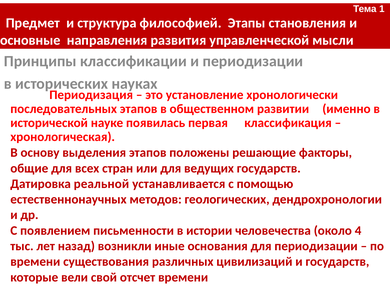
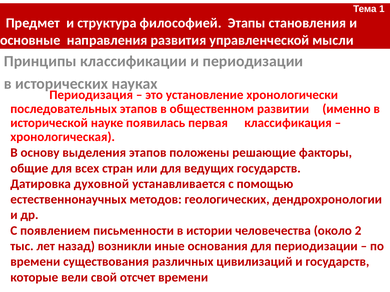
реальной: реальной -> духовной
4: 4 -> 2
